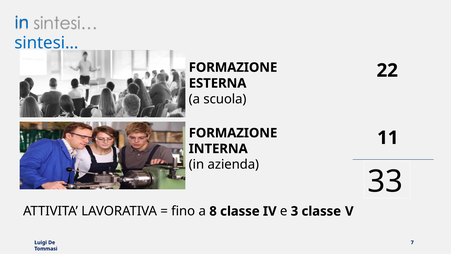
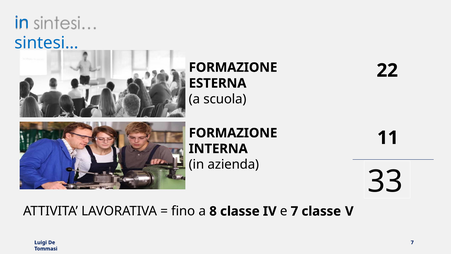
e 3: 3 -> 7
